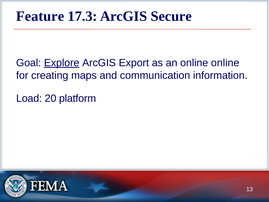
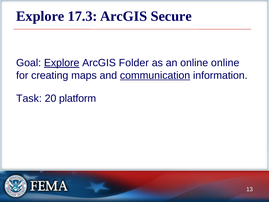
Feature at (40, 16): Feature -> Explore
Export: Export -> Folder
communication underline: none -> present
Load: Load -> Task
